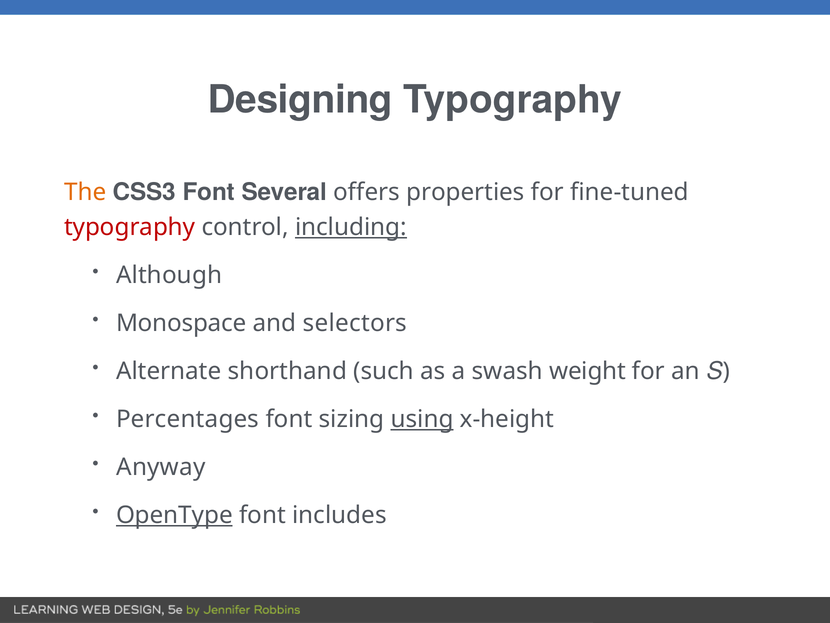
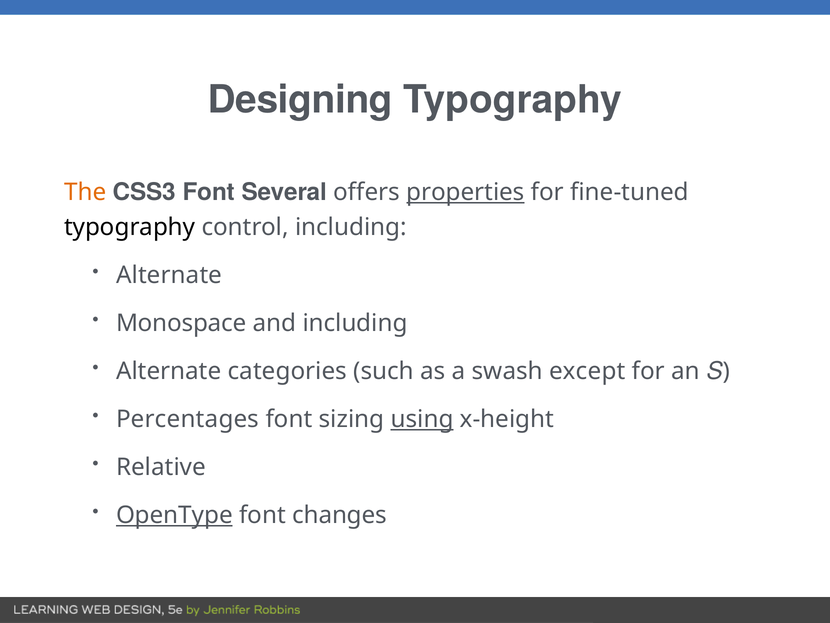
properties underline: none -> present
typography at (130, 227) colour: red -> black
including at (351, 227) underline: present -> none
Although at (169, 275): Although -> Alternate
and selectors: selectors -> including
shorthand: shorthand -> categories
weight: weight -> except
Anyway: Anyway -> Relative
includes: includes -> changes
